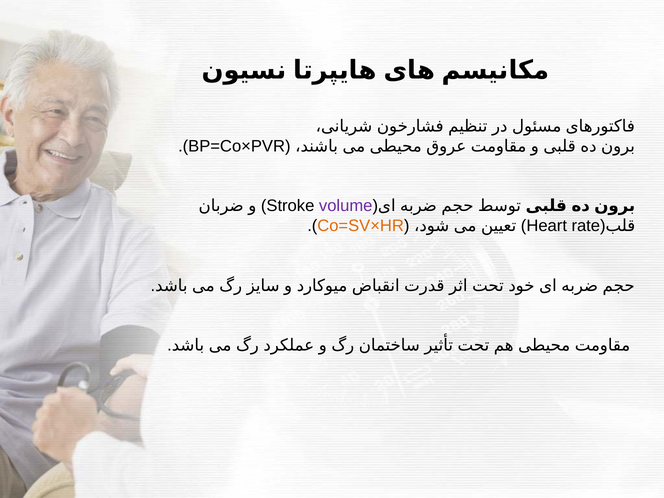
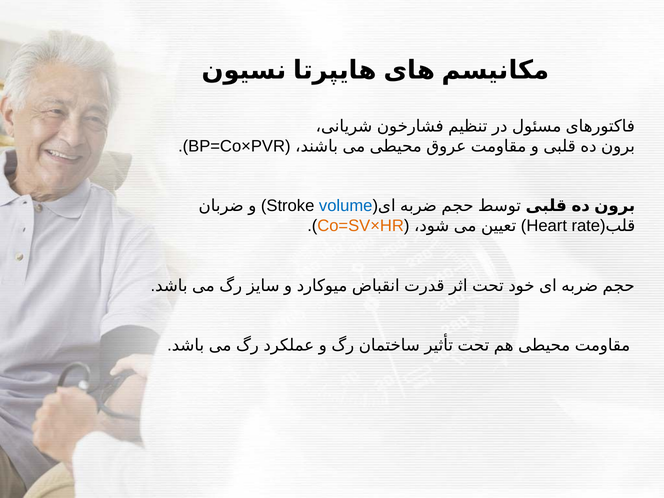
volume colour: purple -> blue
